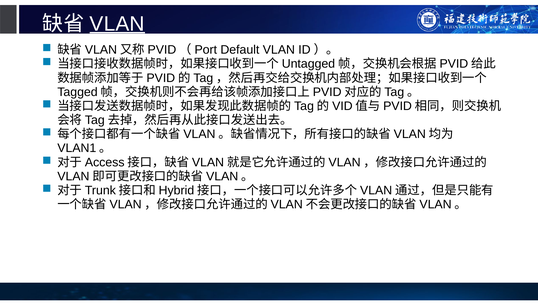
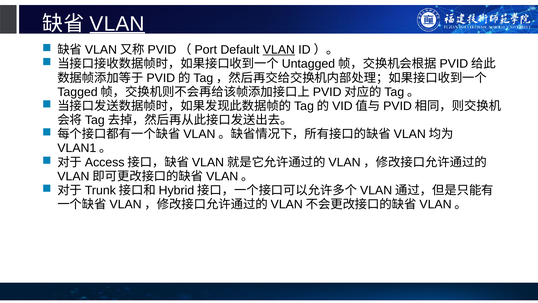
VLAN at (279, 50) underline: none -> present
